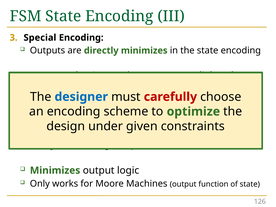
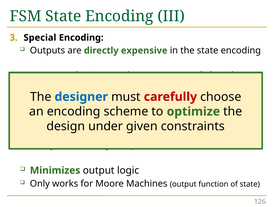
directly minimizes: minimizes -> expensive
